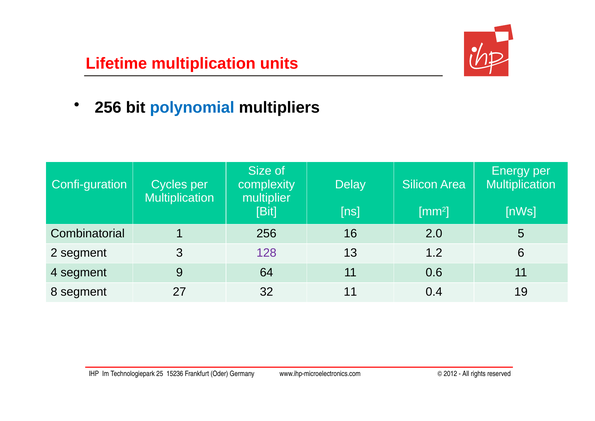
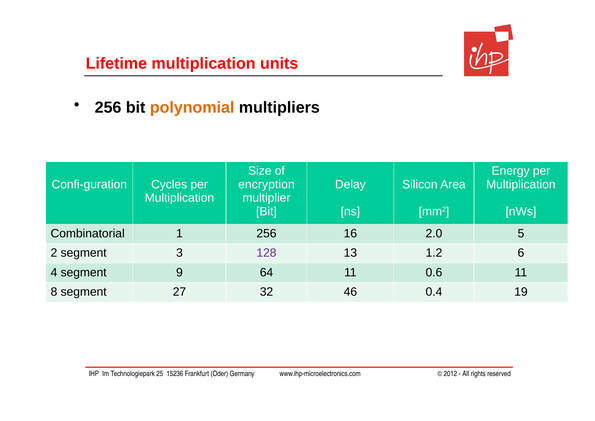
polynomial colour: blue -> orange
complexity: complexity -> encryption
32 11: 11 -> 46
